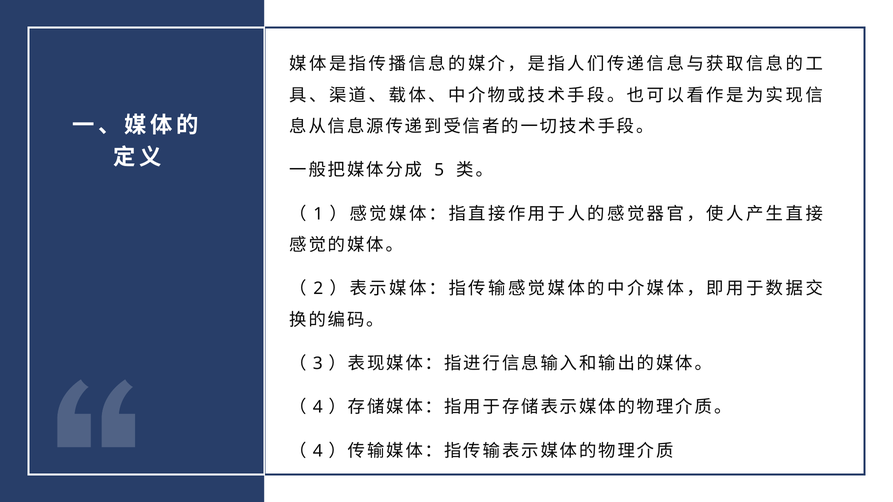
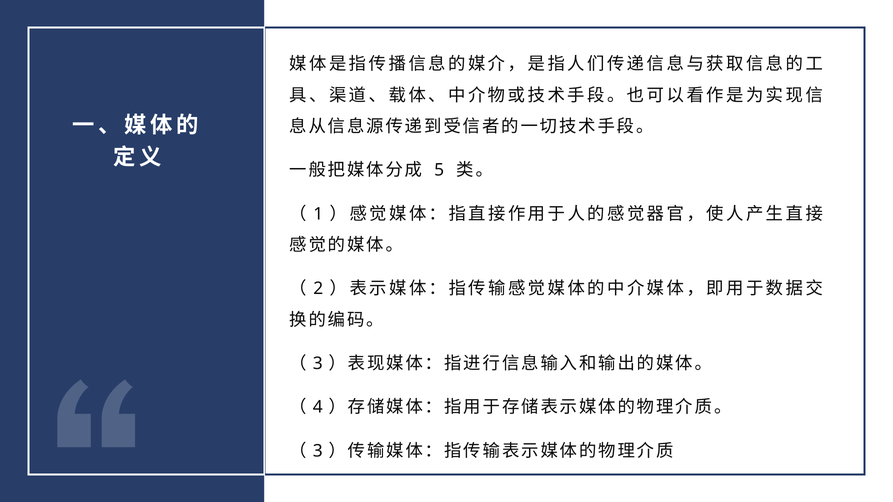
4 at (318, 451): 4 -> 3
